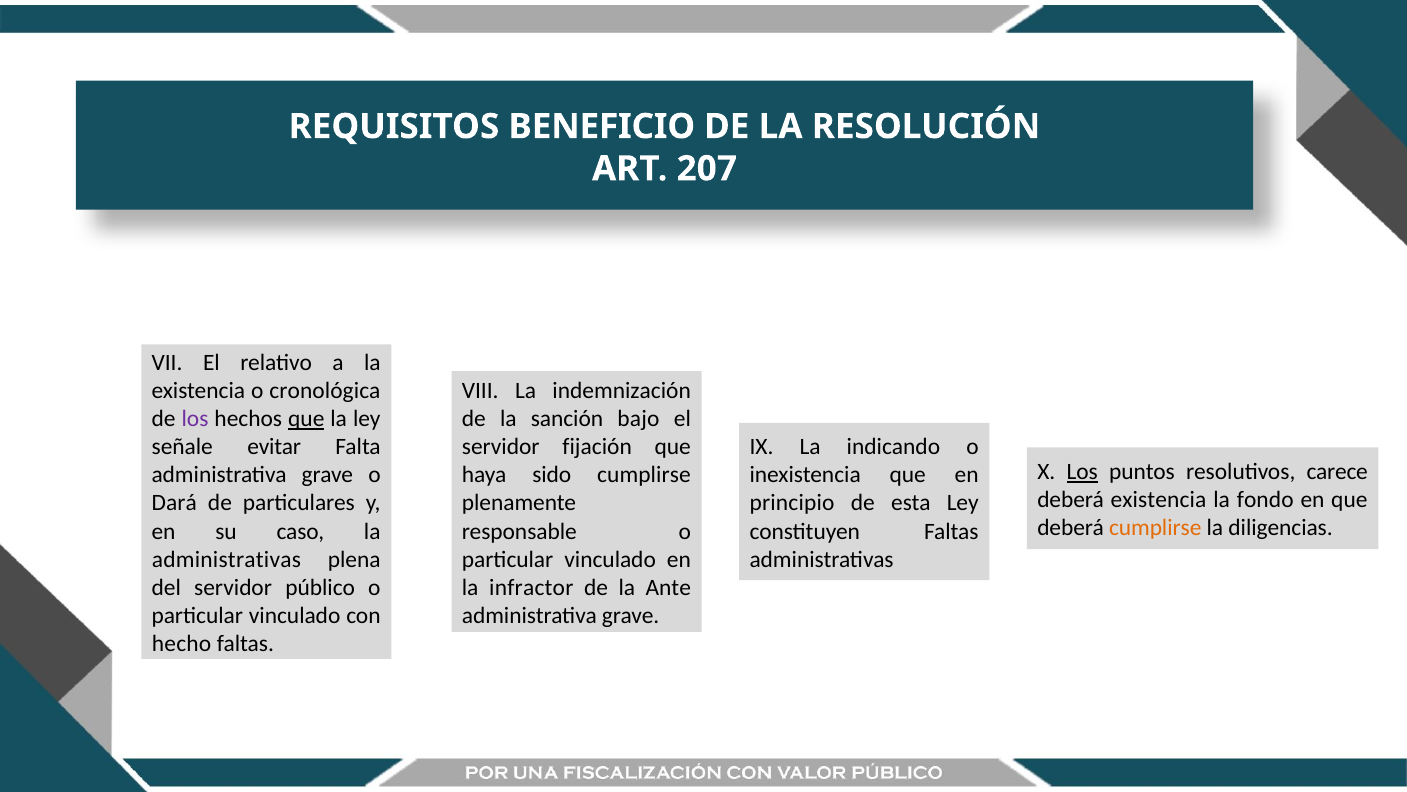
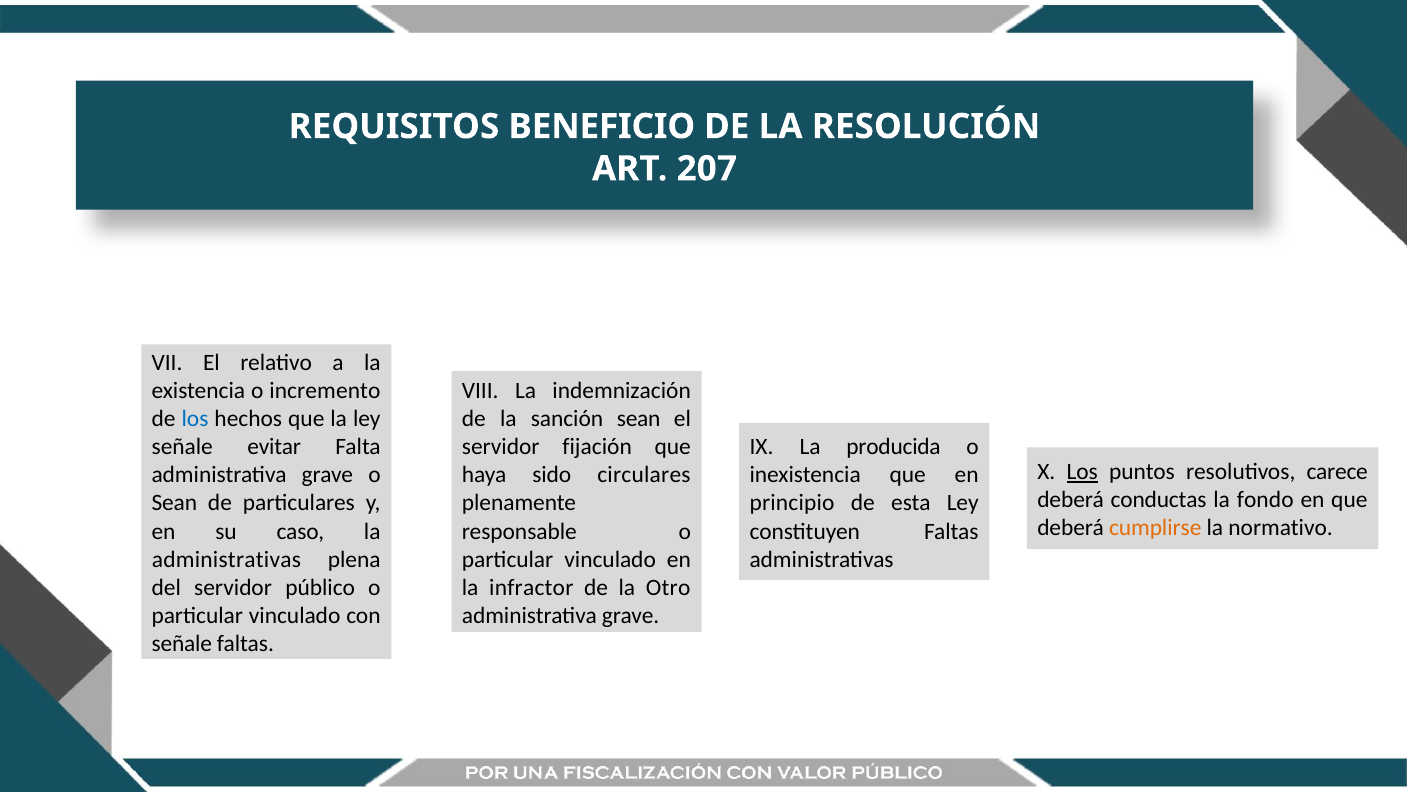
cronológica: cronológica -> incremento
los at (195, 418) colour: purple -> blue
que at (306, 418) underline: present -> none
sanción bajo: bajo -> sean
indicando: indicando -> producida
sido cumplirse: cumplirse -> circulares
deberá existencia: existencia -> conductas
Dará at (174, 503): Dará -> Sean
diligencias: diligencias -> normativo
Ante: Ante -> Otro
hecho at (182, 643): hecho -> señale
